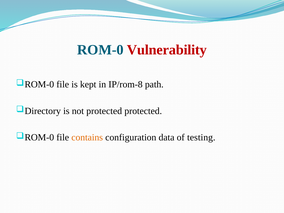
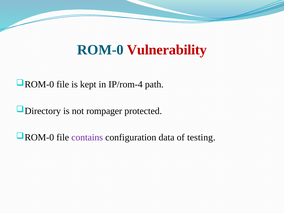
IP/rom-8: IP/rom-8 -> IP/rom-4
not protected: protected -> rompager
contains colour: orange -> purple
